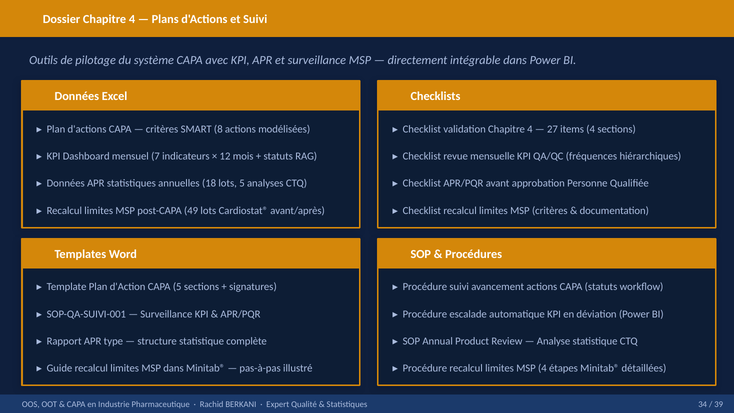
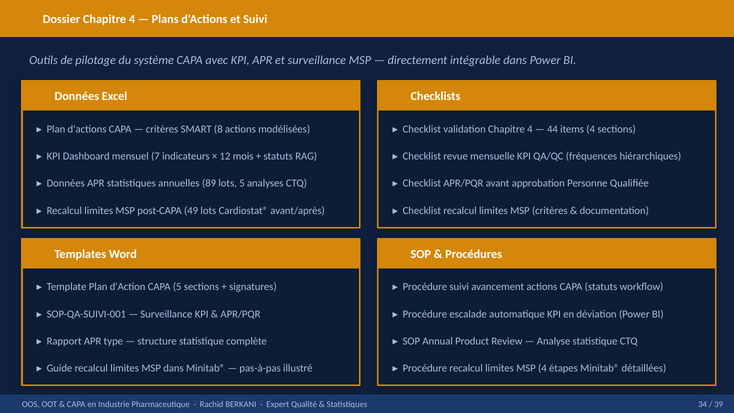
27: 27 -> 44
18: 18 -> 89
